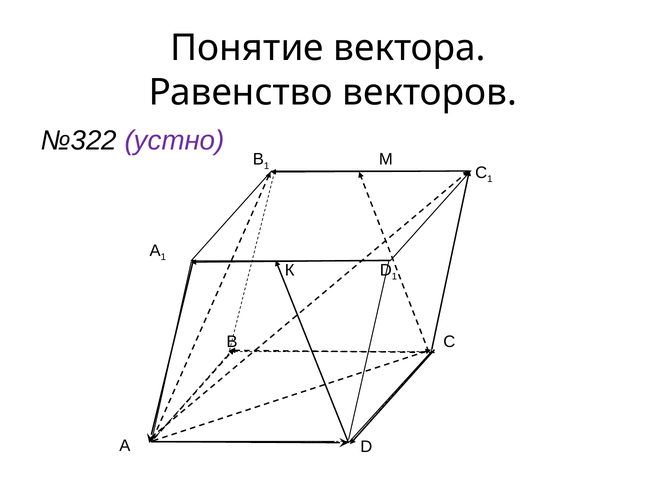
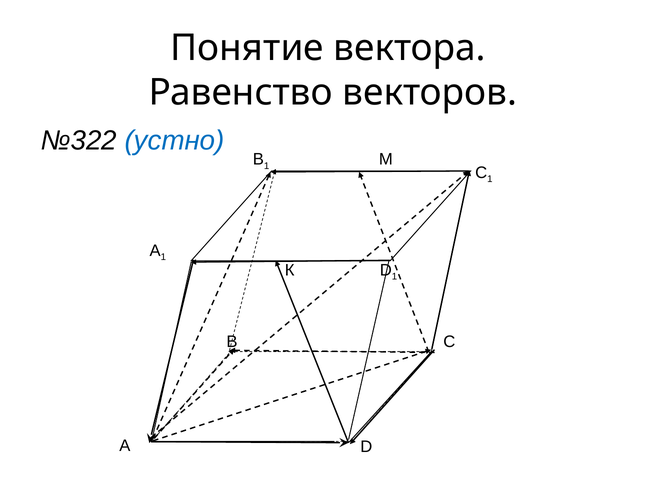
устно colour: purple -> blue
